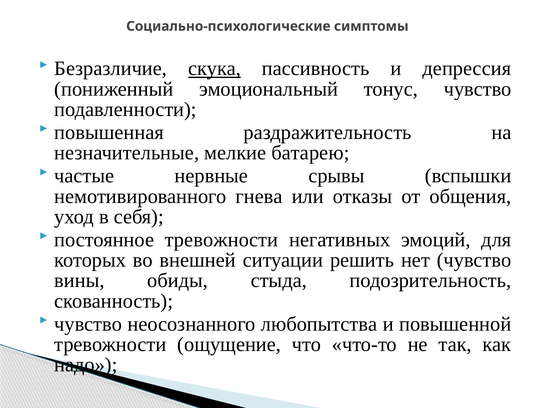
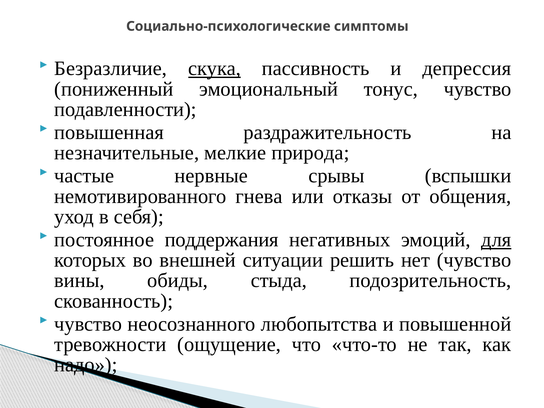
батарею: батарею -> природа
постоянное тревожности: тревожности -> поддержания
для underline: none -> present
